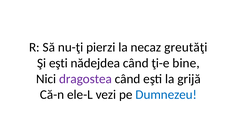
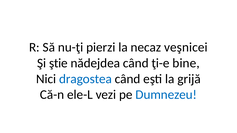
greutăţi: greutăţi -> veşnicei
Şi eşti: eşti -> ştie
dragostea colour: purple -> blue
